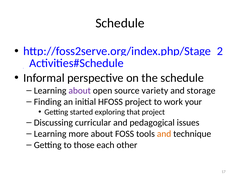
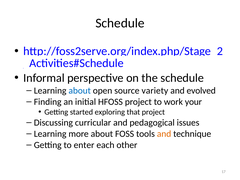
about at (80, 91) colour: purple -> blue
storage: storage -> evolved
those: those -> enter
